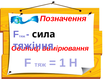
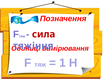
сила colour: black -> red
